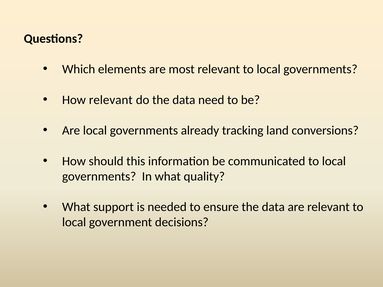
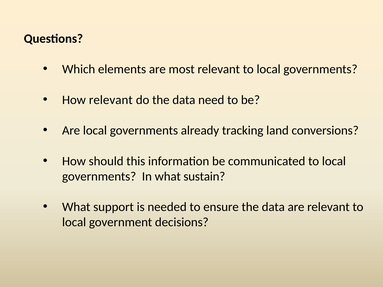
quality: quality -> sustain
